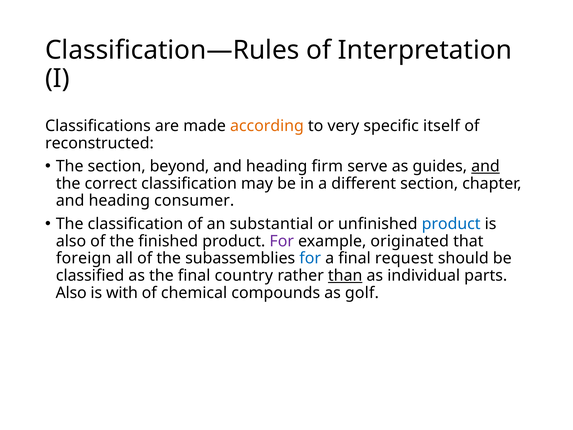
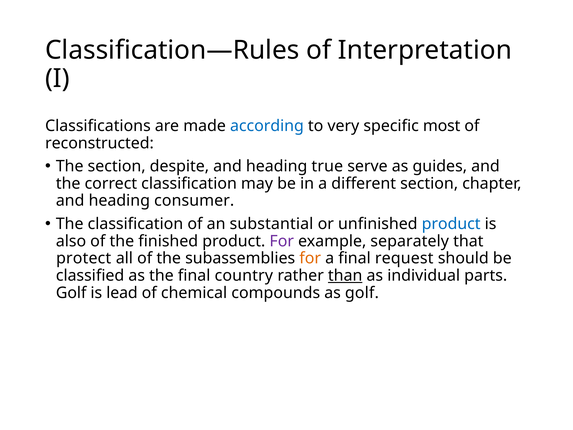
according colour: orange -> blue
itself: itself -> most
beyond: beyond -> despite
firm: firm -> true
and at (485, 166) underline: present -> none
originated: originated -> separately
foreign: foreign -> protect
for at (310, 258) colour: blue -> orange
Also at (71, 293): Also -> Golf
with: with -> lead
